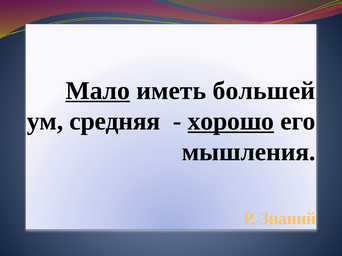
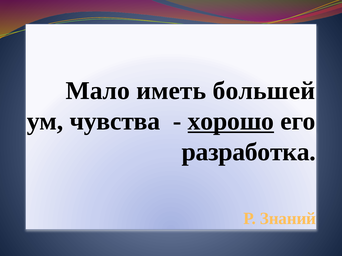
Мало underline: present -> none
средняя: средняя -> чувства
мышления: мышления -> разработка
